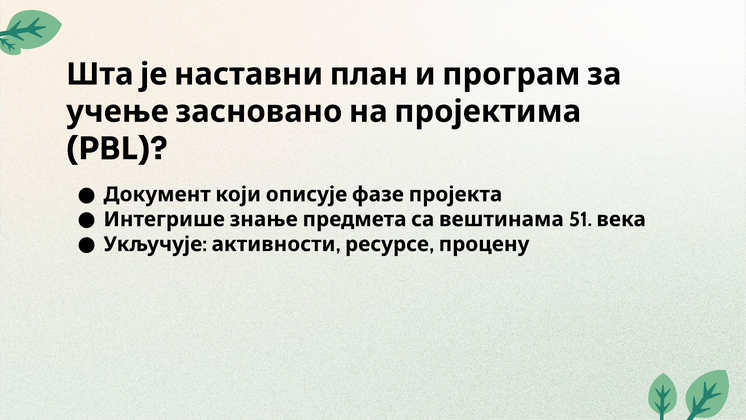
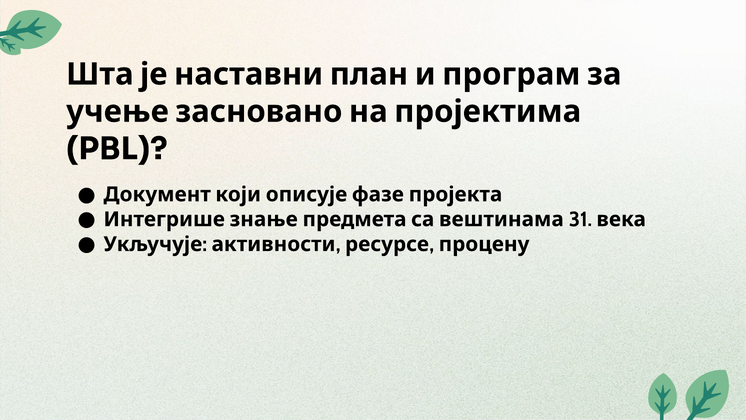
51: 51 -> 31
